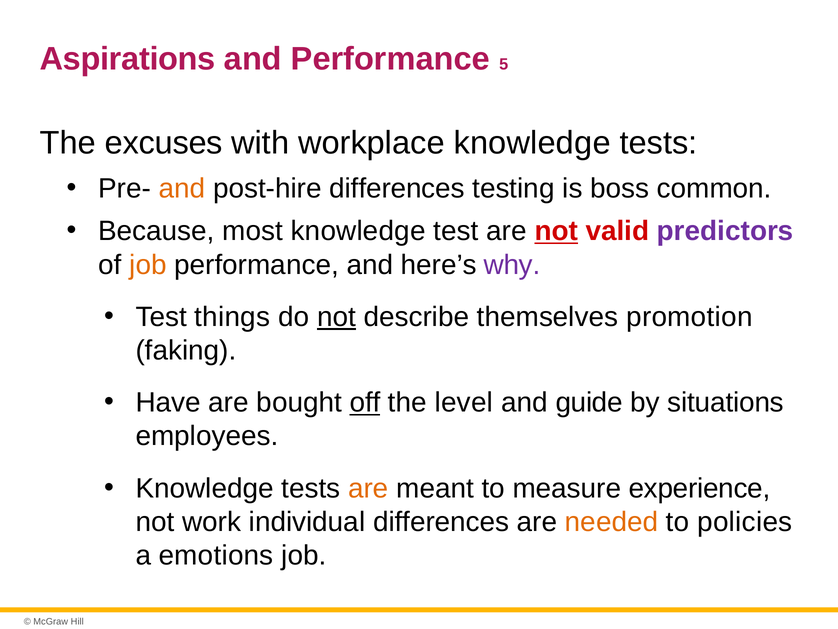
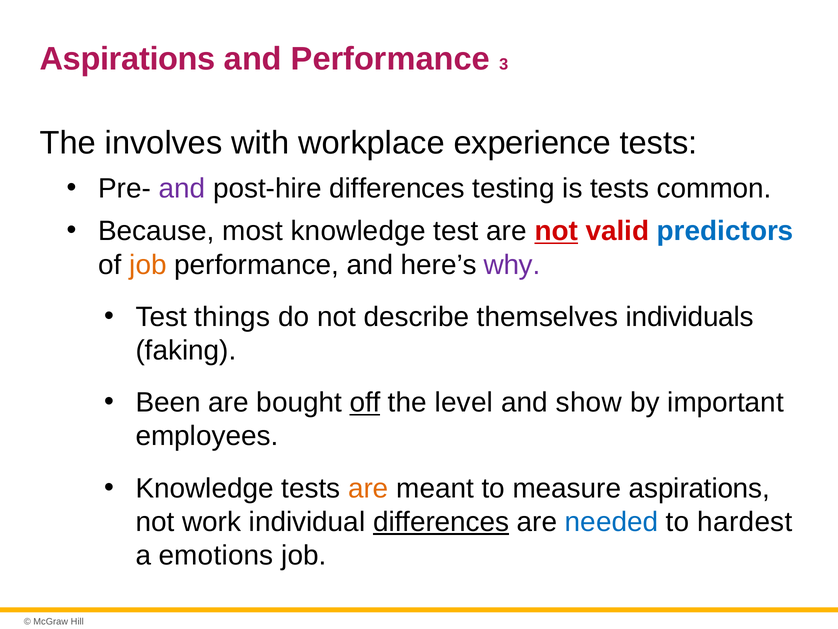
5: 5 -> 3
excuses: excuses -> involves
workplace knowledge: knowledge -> experience
and at (182, 188) colour: orange -> purple
is boss: boss -> tests
predictors colour: purple -> blue
not at (336, 317) underline: present -> none
promotion: promotion -> individuals
Have: Have -> Been
guide: guide -> show
situations: situations -> important
measure experience: experience -> aspirations
differences at (441, 522) underline: none -> present
needed colour: orange -> blue
policies: policies -> hardest
